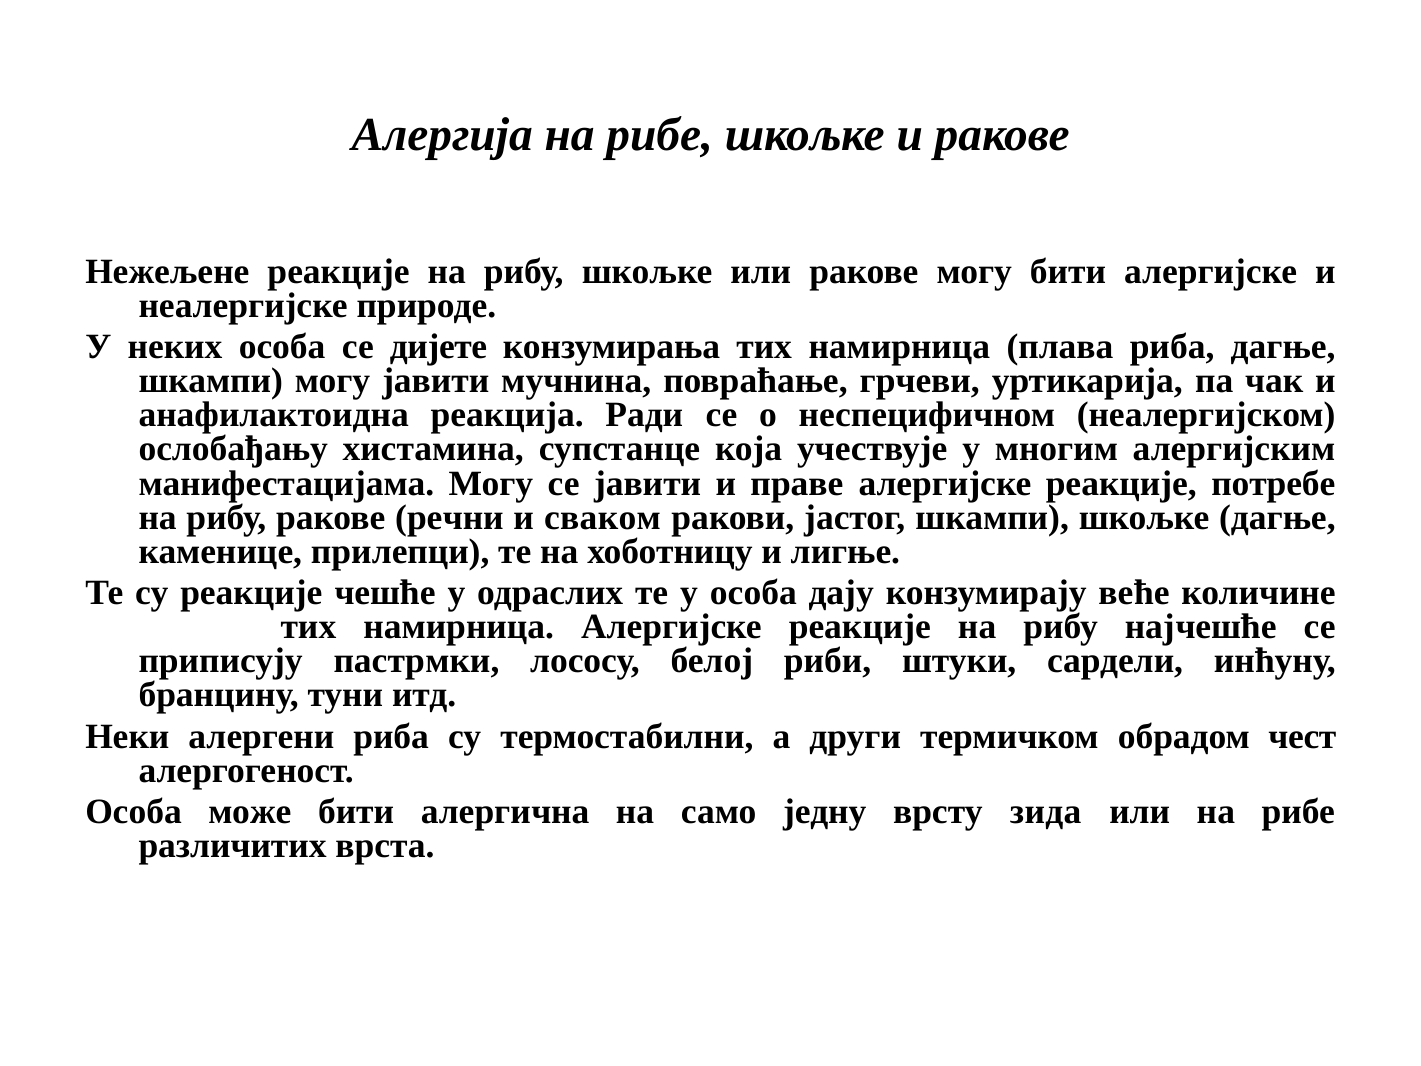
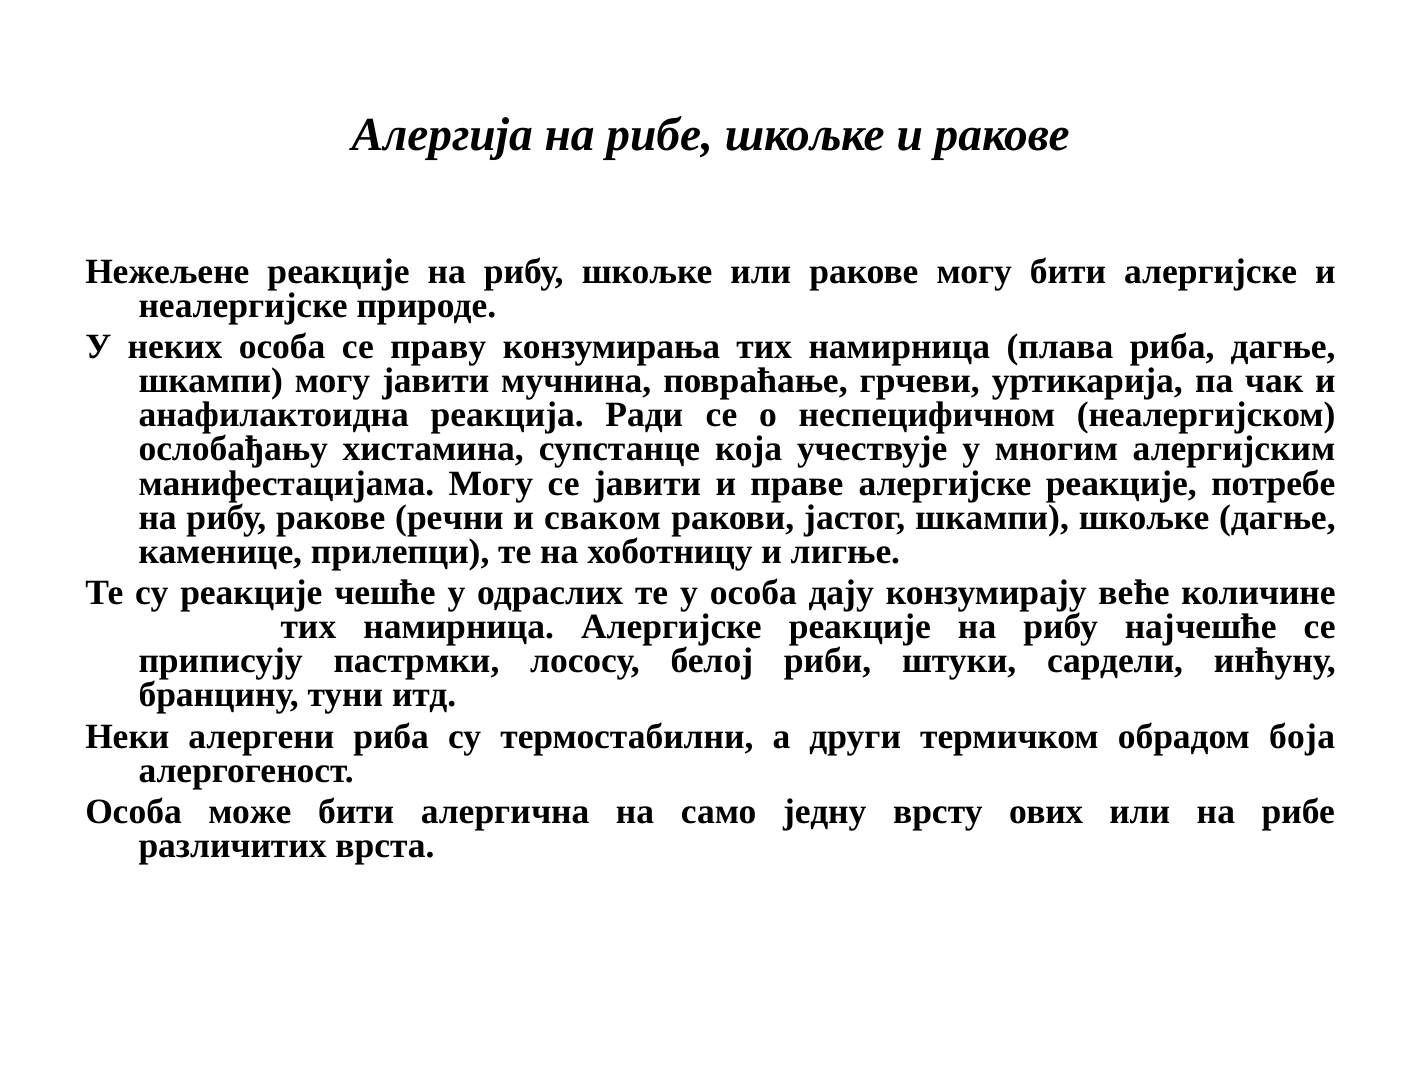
дијете: дијете -> праву
чест: чест -> боја
зида: зида -> ових
